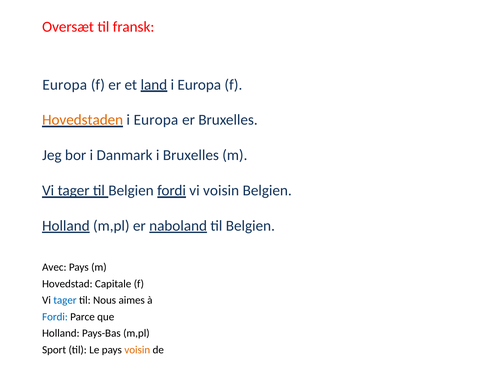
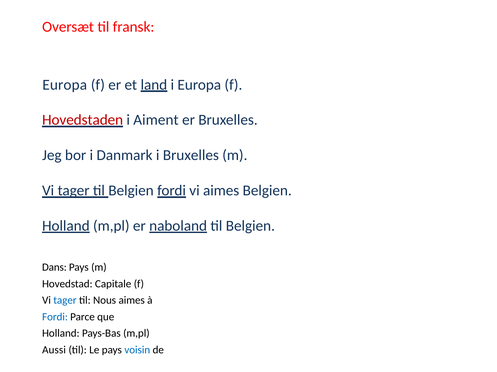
Hovedstaden colour: orange -> red
Europa at (156, 120): Europa -> Aiment
vi voisin: voisin -> aimes
Avec: Avec -> Dans
Sport: Sport -> Aussi
voisin at (137, 351) colour: orange -> blue
